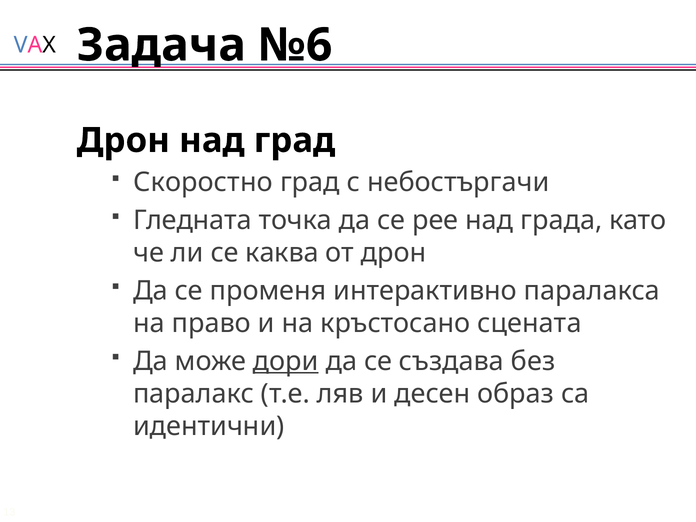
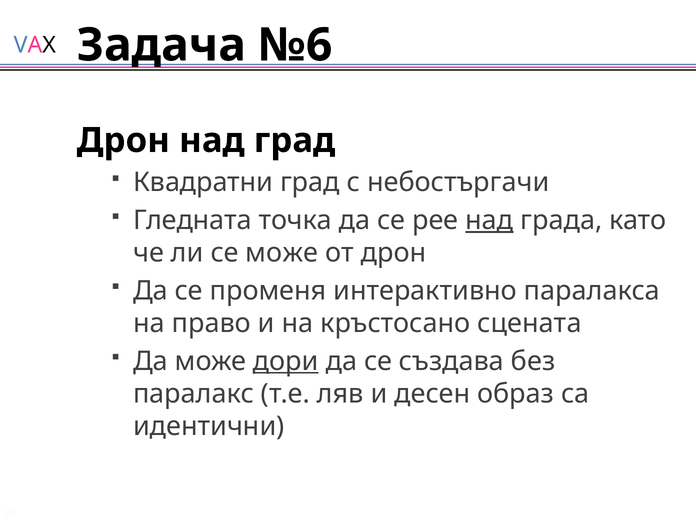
Скоростно: Скоростно -> Квадратни
над at (489, 220) underline: none -> present
се каква: каква -> може
